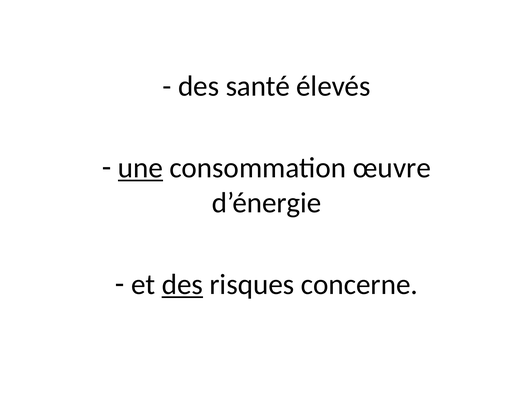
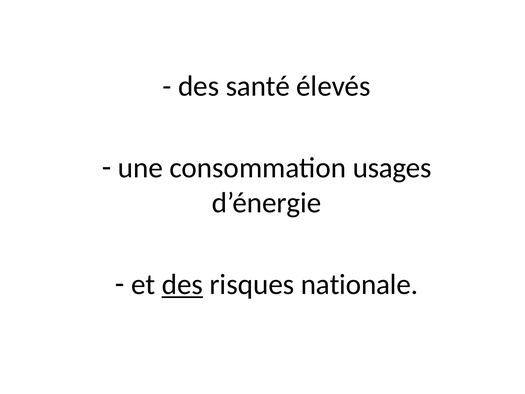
une underline: present -> none
œuvre: œuvre -> usages
concerne: concerne -> nationale
